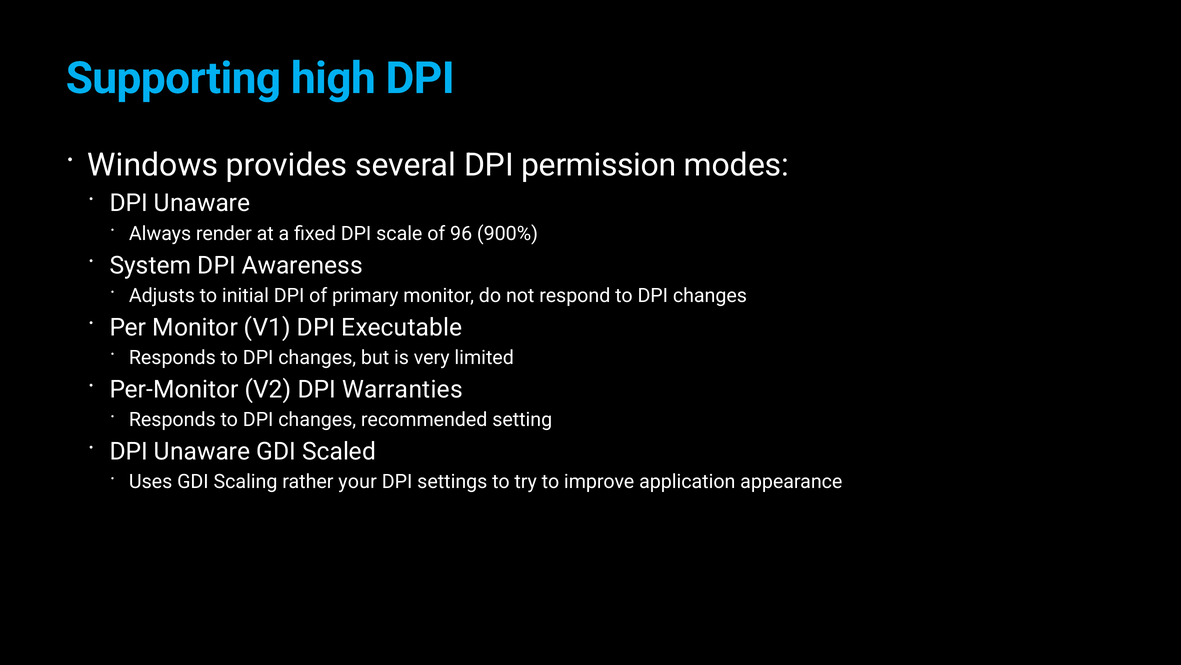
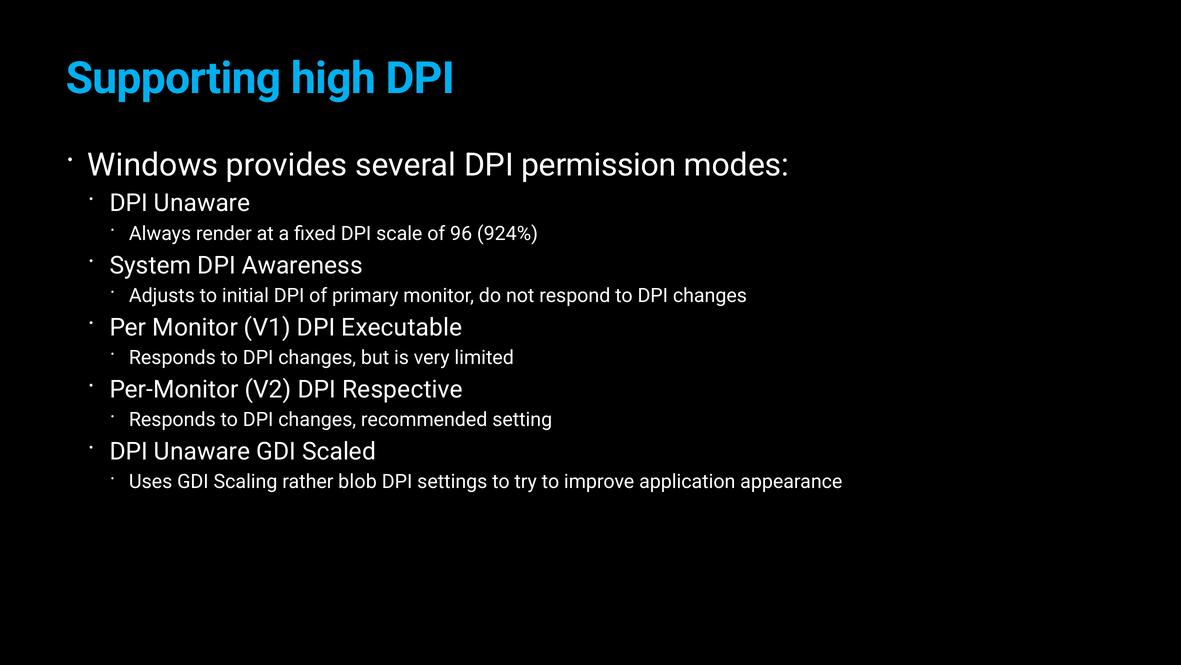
900%: 900% -> 924%
Warranties: Warranties -> Respective
your: your -> blob
